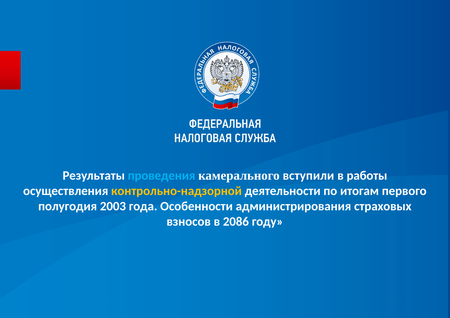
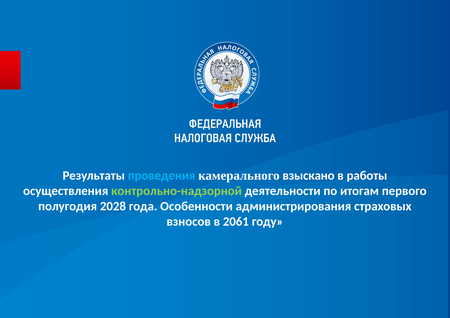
вступили: вступили -> взыскано
контрольно-надзорной colour: yellow -> light green
2003: 2003 -> 2028
2086: 2086 -> 2061
